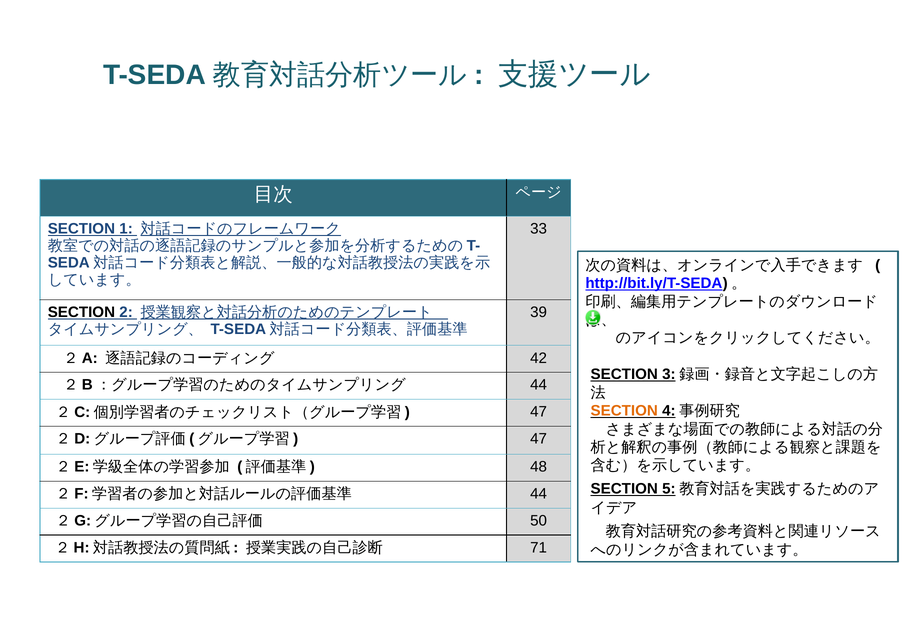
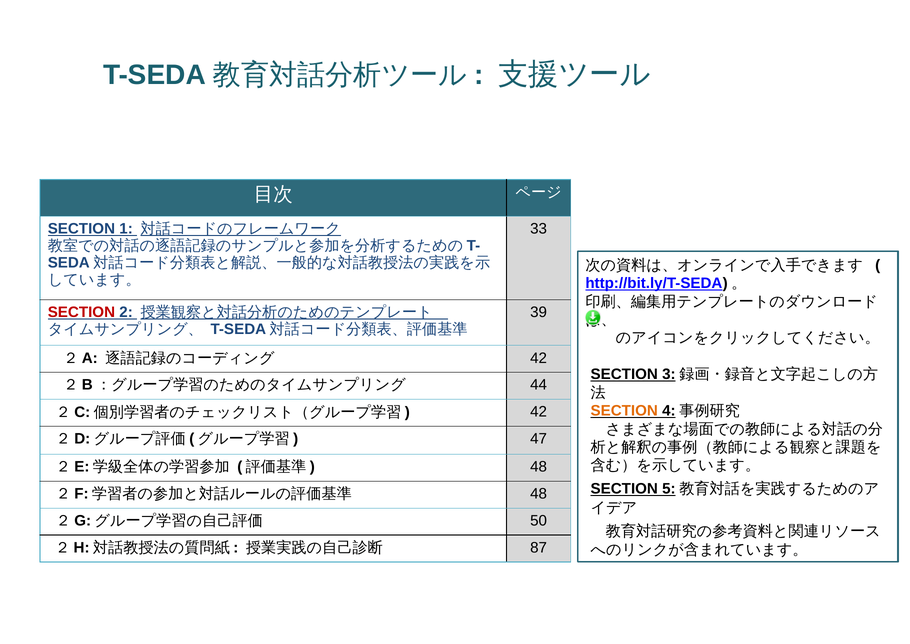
SECTION at (81, 312) colour: black -> red
47 at (539, 412): 47 -> 42
44 at (539, 494): 44 -> 48
71: 71 -> 87
